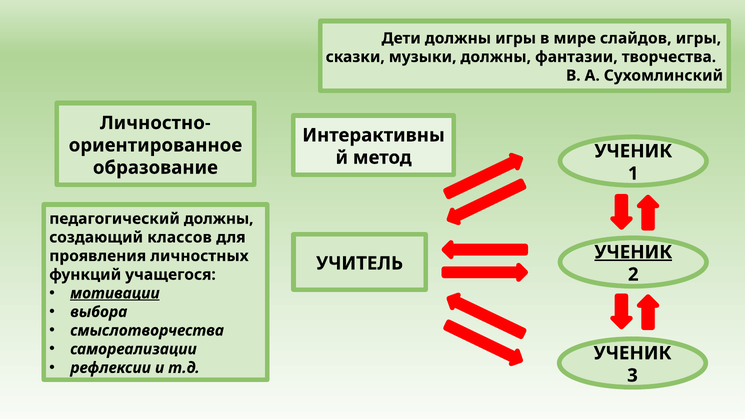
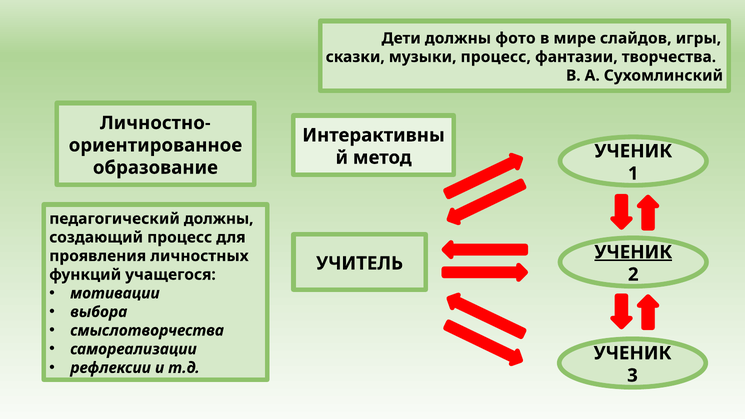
должны игры: игры -> фото
музыки должны: должны -> процесс
создающий классов: классов -> процесс
мотивации underline: present -> none
